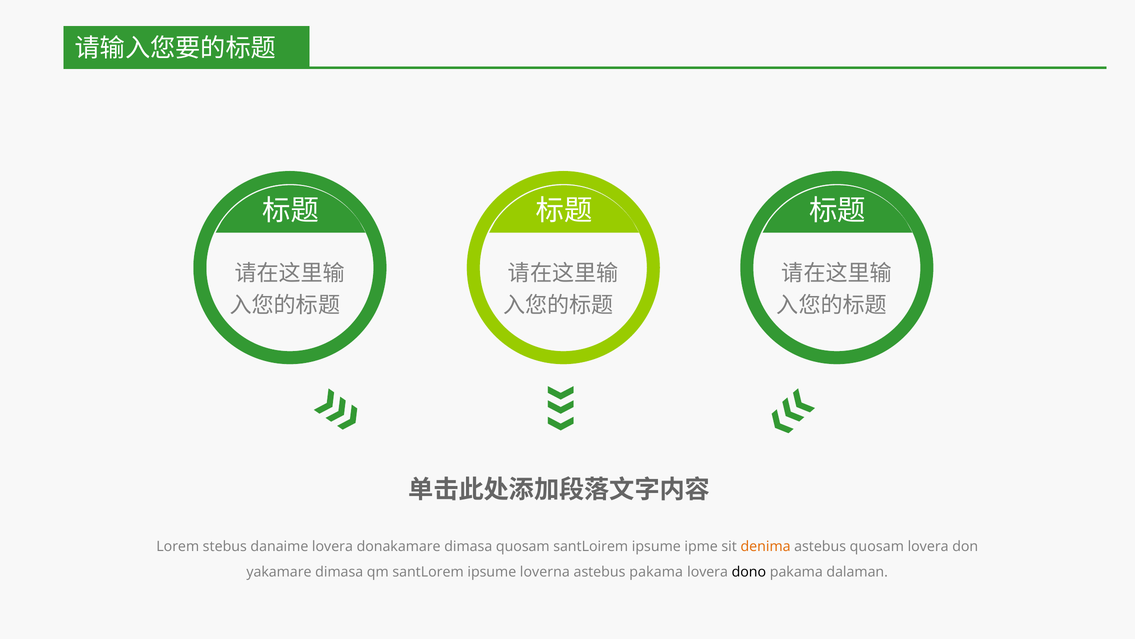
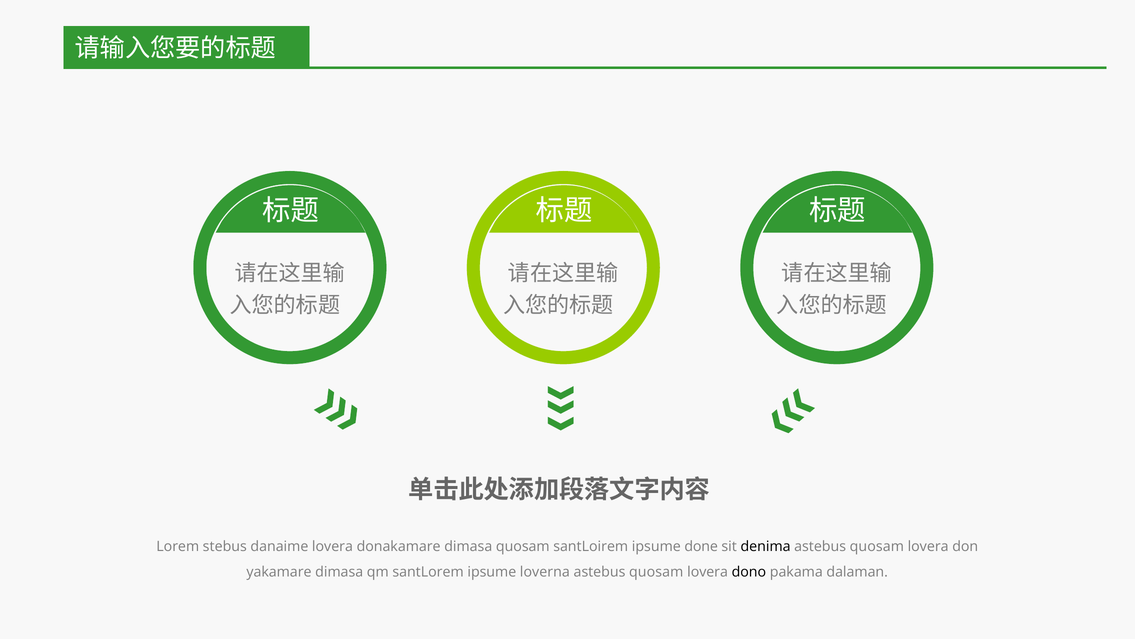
ipme: ipme -> done
denima colour: orange -> black
pakama at (656, 572): pakama -> quosam
